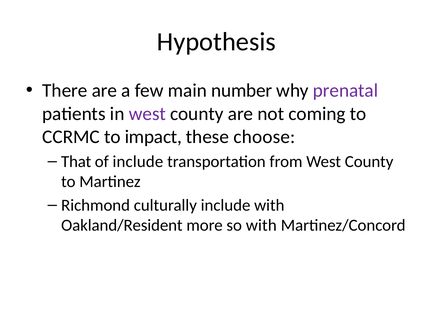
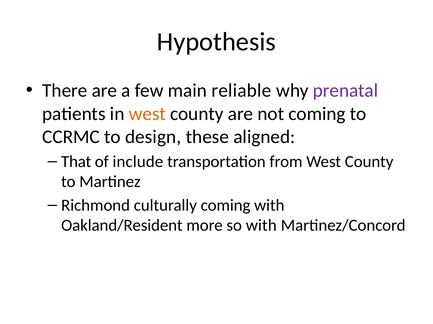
number: number -> reliable
west at (147, 114) colour: purple -> orange
impact: impact -> design
choose: choose -> aligned
culturally include: include -> coming
